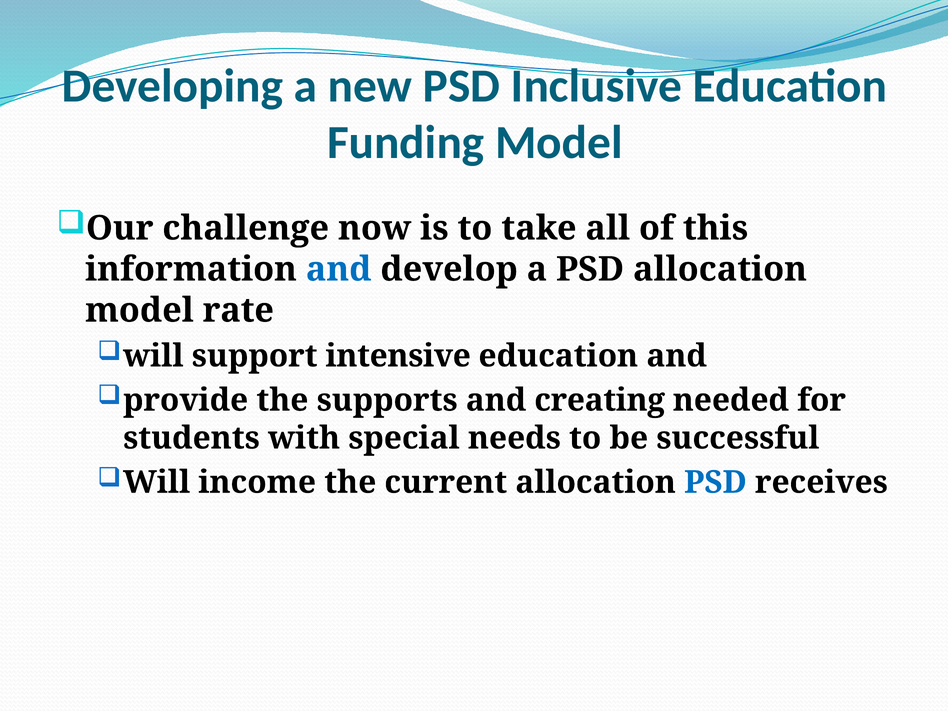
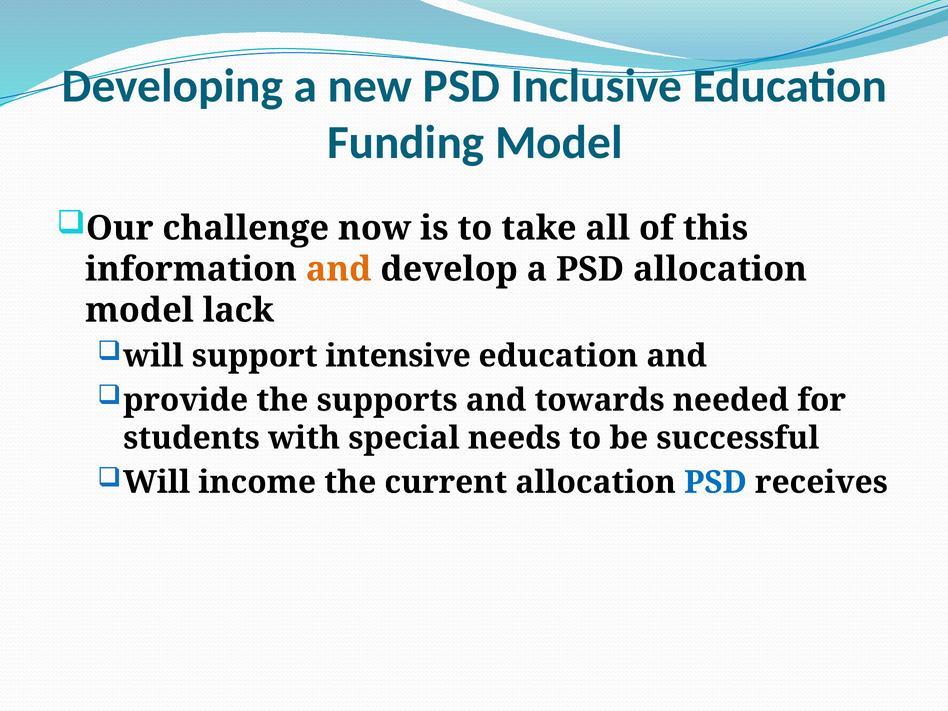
and at (339, 269) colour: blue -> orange
rate: rate -> lack
creating: creating -> towards
